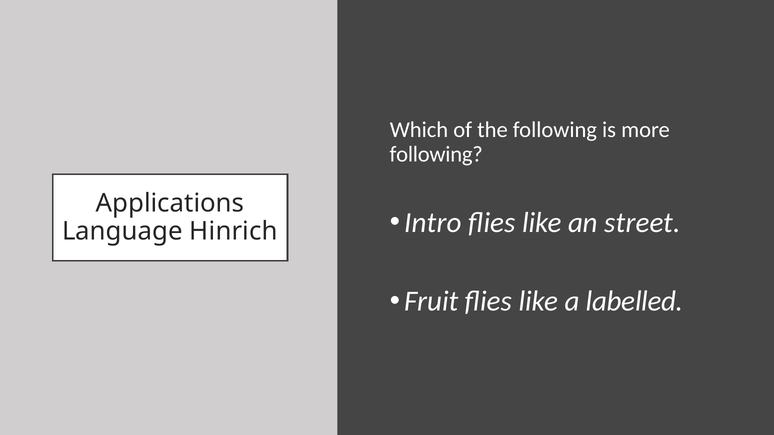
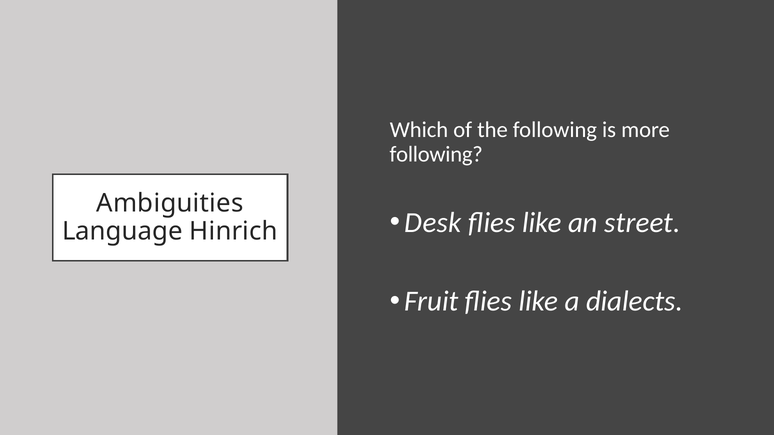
Applications: Applications -> Ambiguities
Intro: Intro -> Desk
labelled: labelled -> dialects
